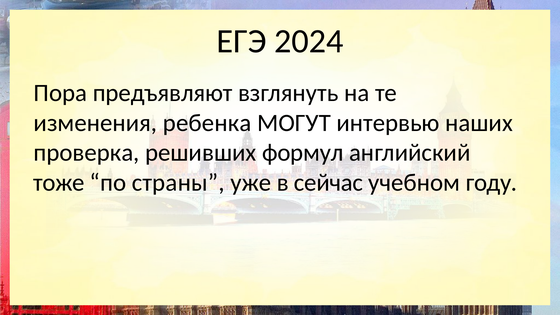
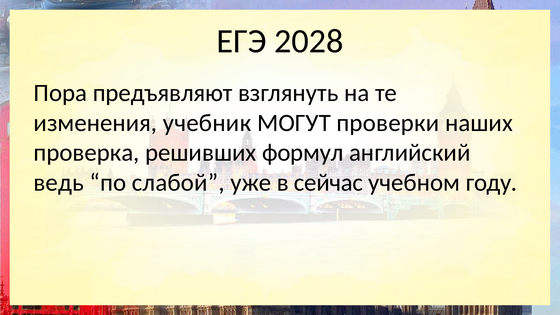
2024: 2024 -> 2028
ребенка: ребенка -> учебник
интервью: интервью -> проверки
тоже: тоже -> ведь
страны: страны -> слабой
